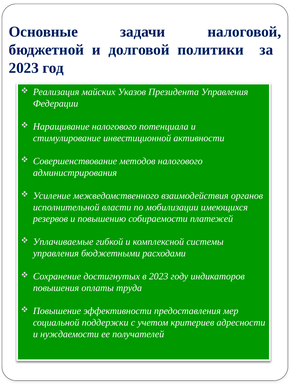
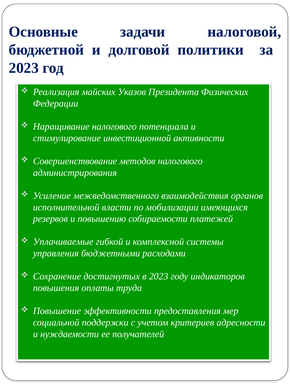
Президента Управления: Управления -> Физических
